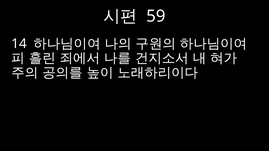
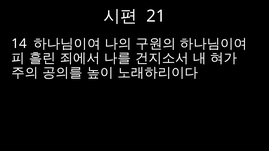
59: 59 -> 21
